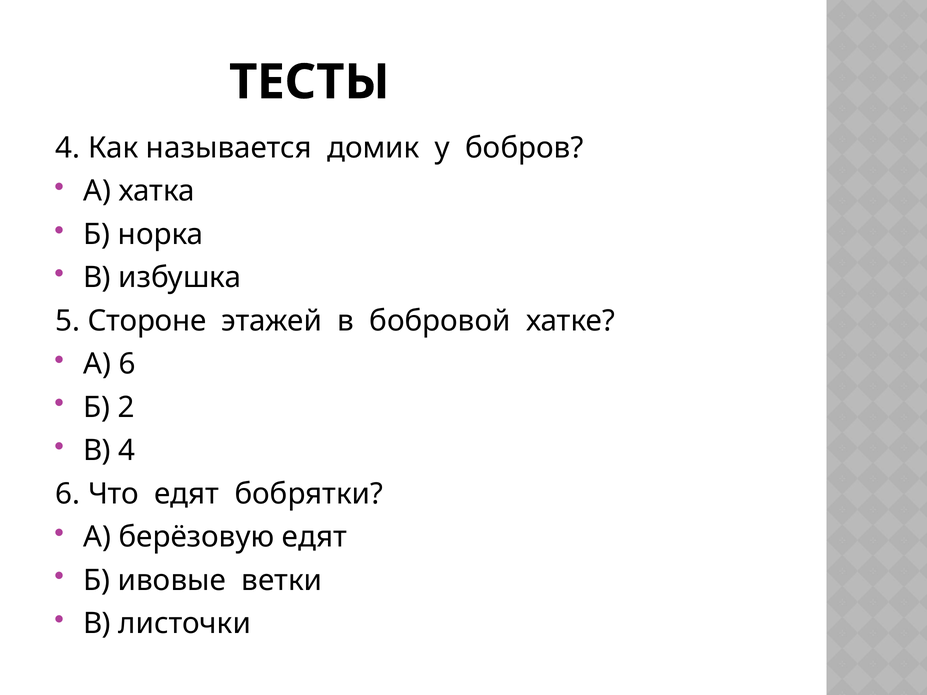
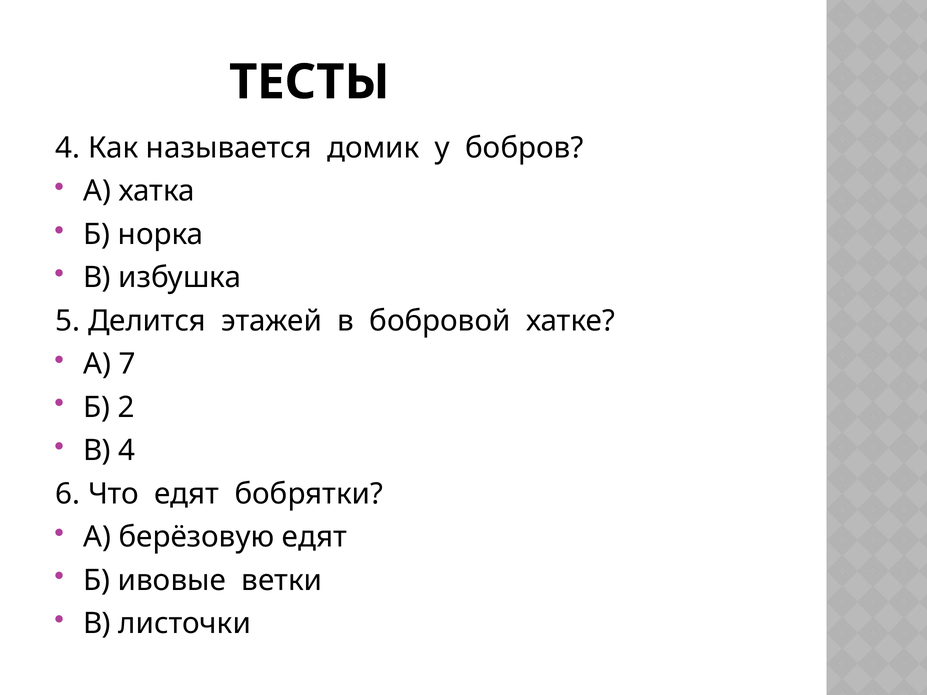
Стороне: Стороне -> Делится
А 6: 6 -> 7
